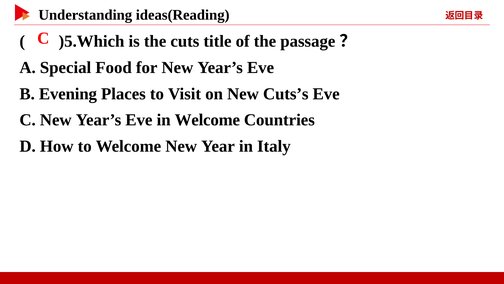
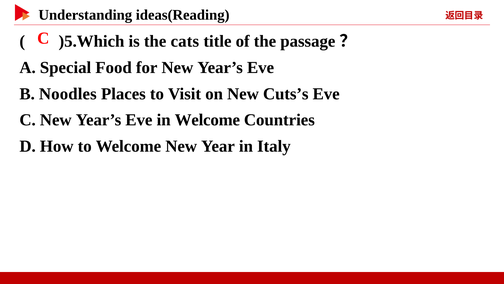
cuts: cuts -> cats
Evening: Evening -> Noodles
